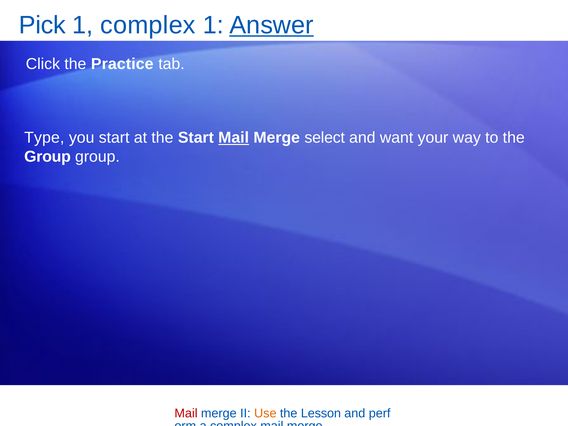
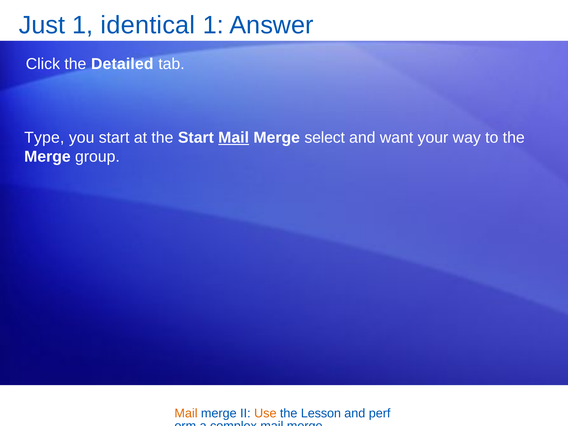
Pick: Pick -> Just
1 complex: complex -> identical
Answer underline: present -> none
Practice: Practice -> Detailed
Group at (48, 157): Group -> Merge
Mail at (186, 413) colour: red -> orange
